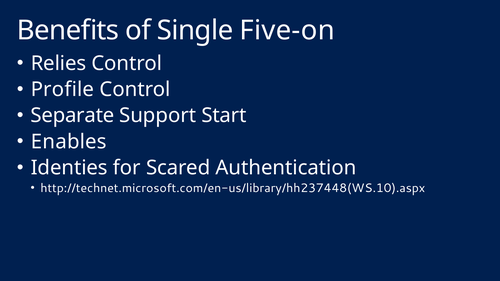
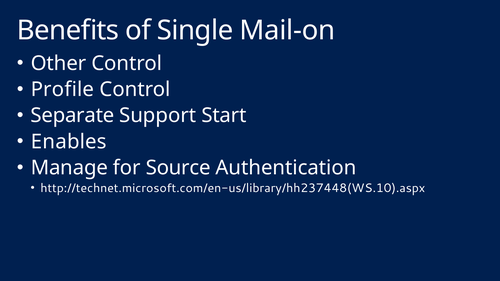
Five-on: Five-on -> Mail-on
Relies: Relies -> Other
Identies: Identies -> Manage
Scared: Scared -> Source
